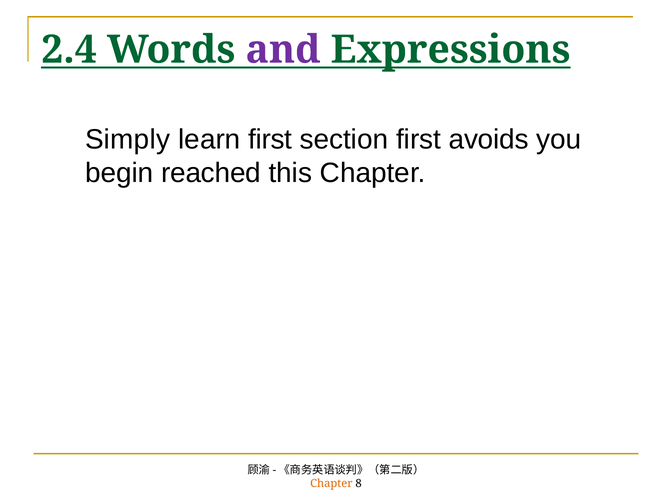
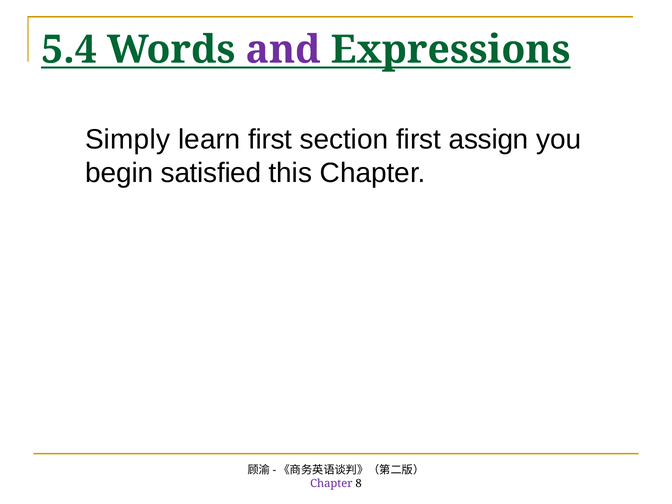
2.4: 2.4 -> 5.4
avoids: avoids -> assign
reached: reached -> satisfied
Chapter at (331, 484) colour: orange -> purple
